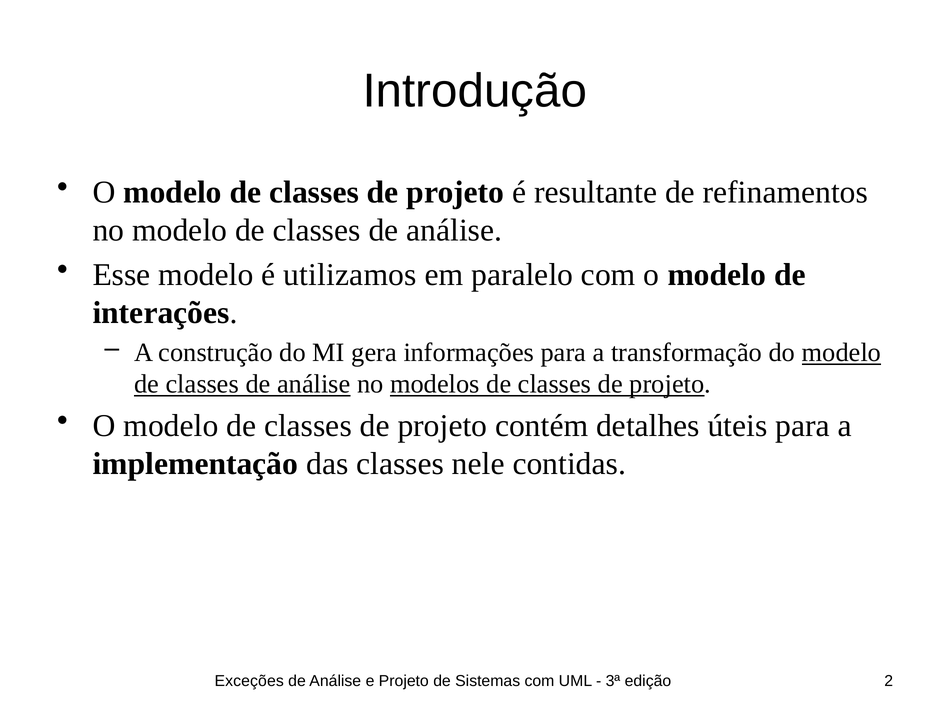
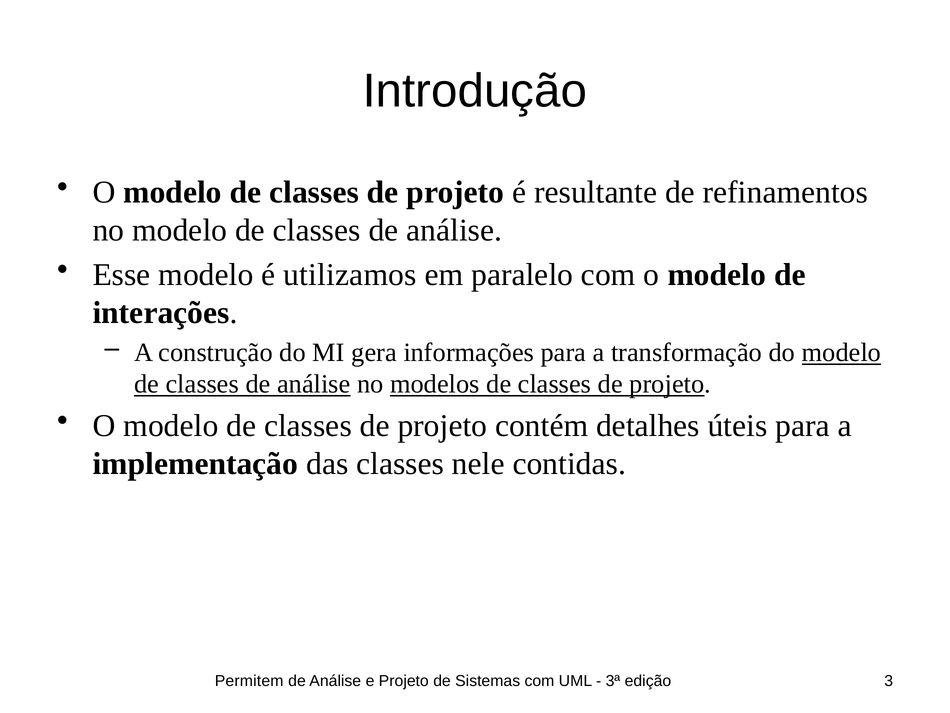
Exceções: Exceções -> Permitem
2: 2 -> 3
